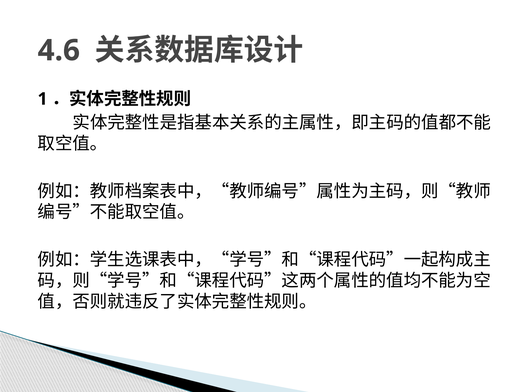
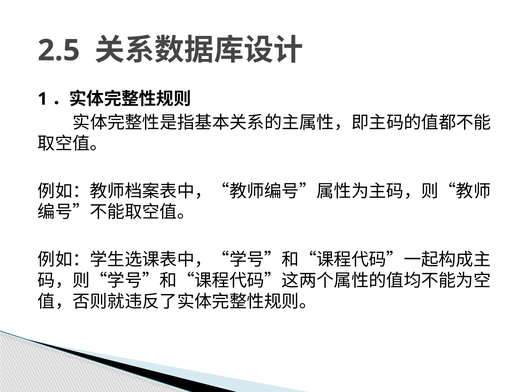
4.6: 4.6 -> 2.5
